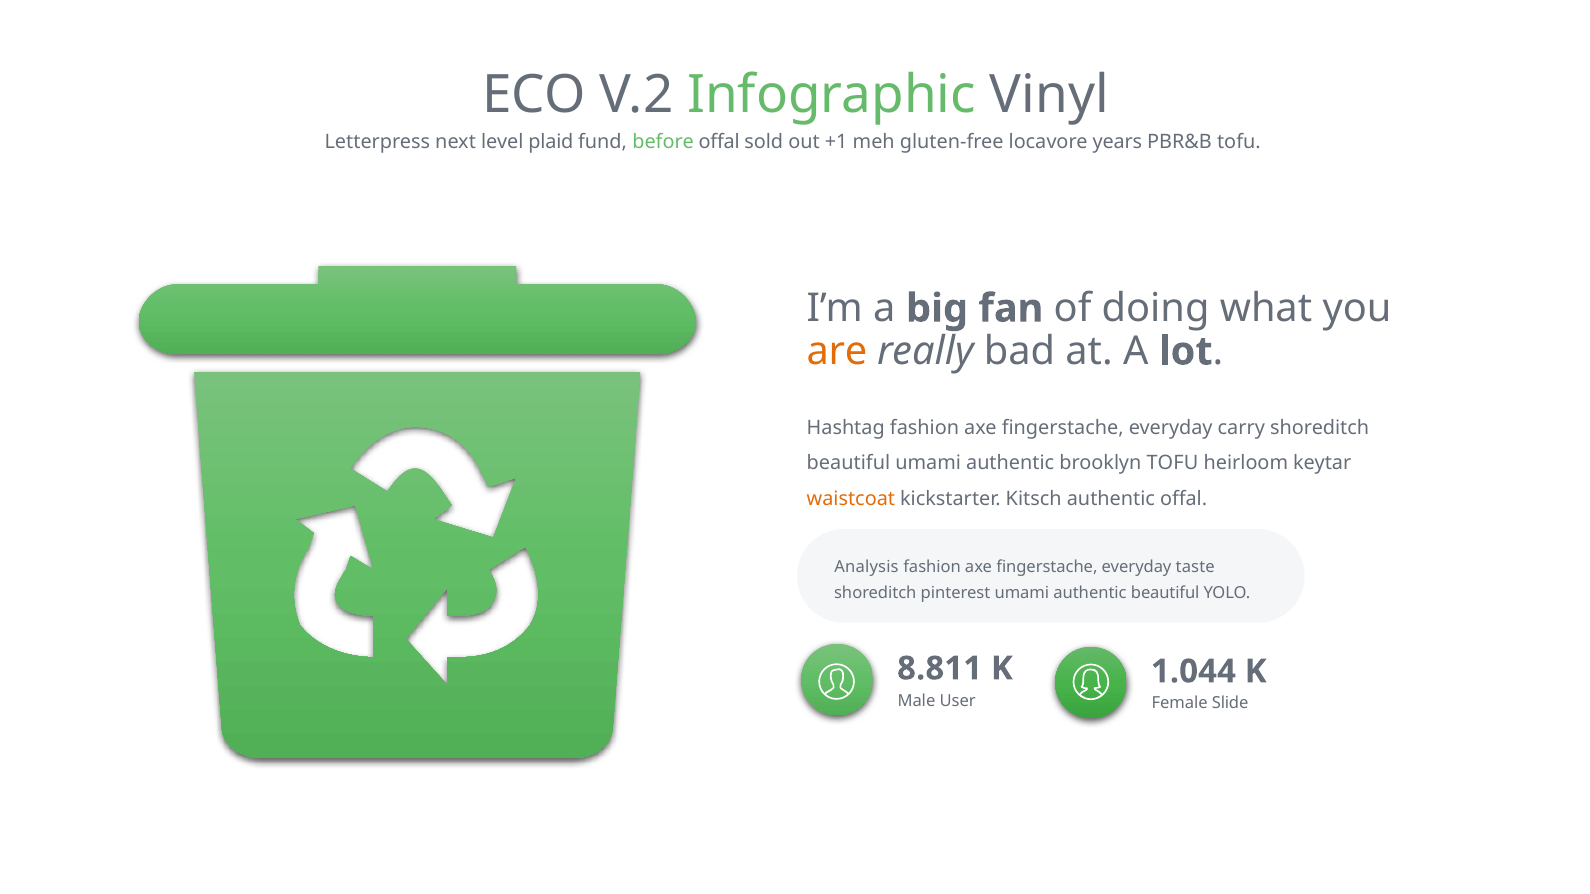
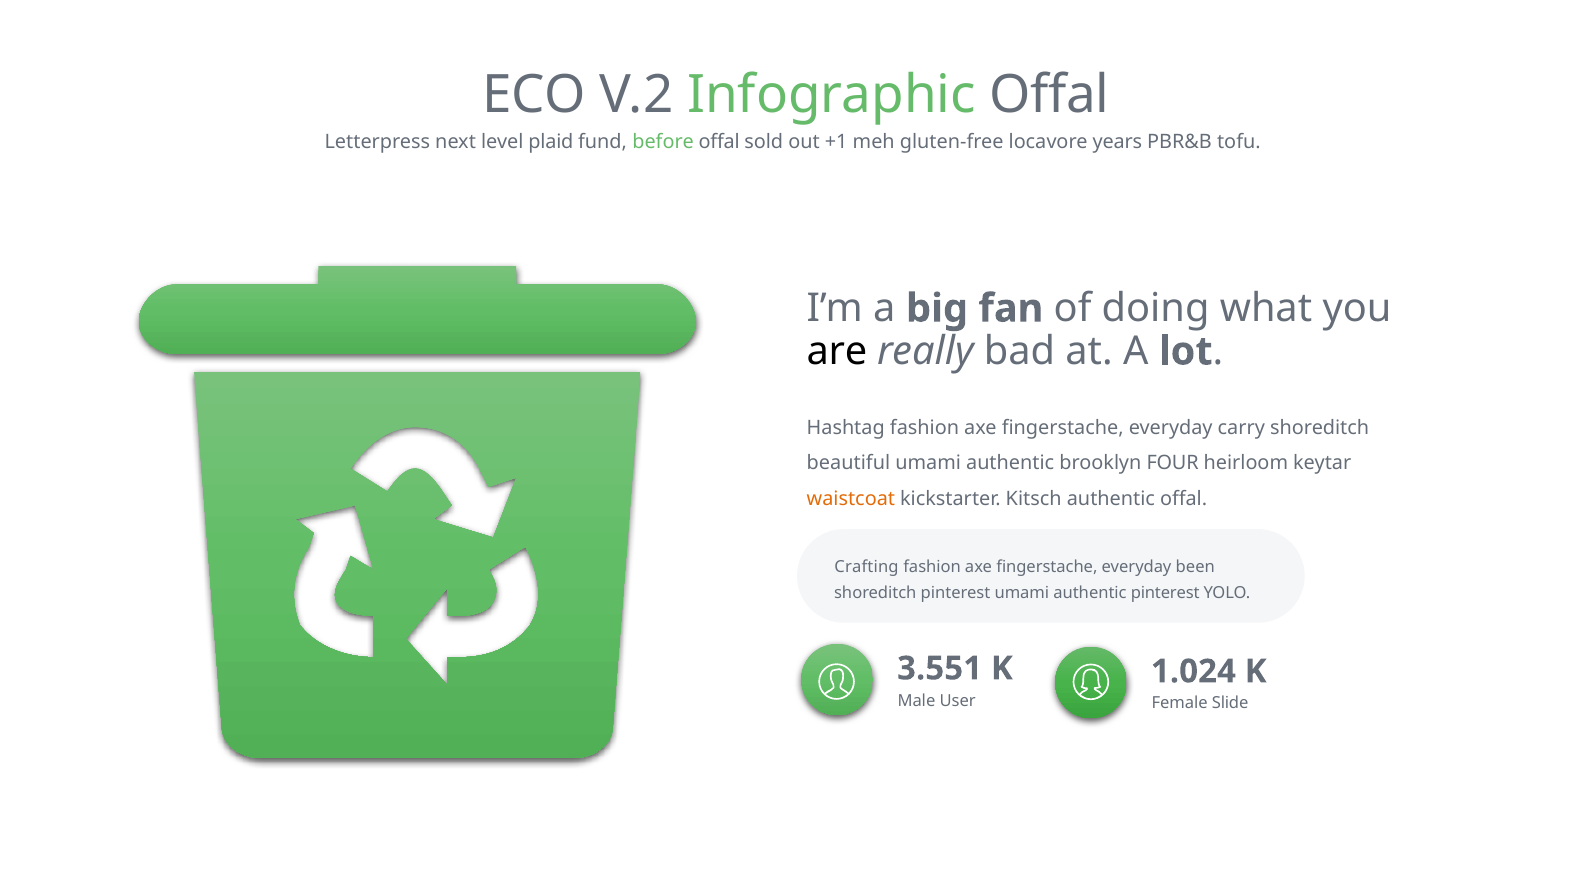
Infographic Vinyl: Vinyl -> Offal
are colour: orange -> black
brooklyn TOFU: TOFU -> FOUR
Analysis: Analysis -> Crafting
taste: taste -> been
authentic beautiful: beautiful -> pinterest
8.811: 8.811 -> 3.551
1.044: 1.044 -> 1.024
